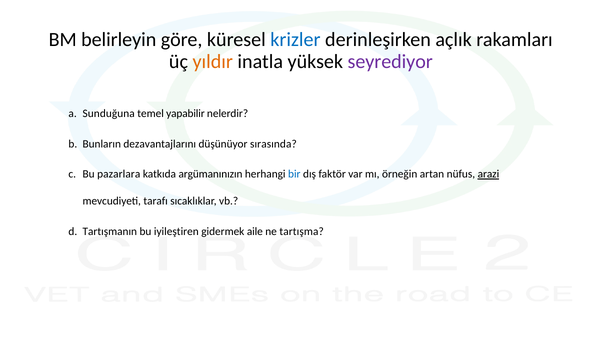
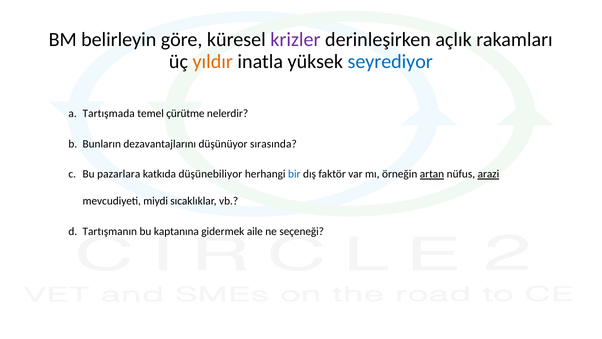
krizler colour: blue -> purple
seyrediyor colour: purple -> blue
Sunduğuna: Sunduğuna -> Tartışmada
yapabilir: yapabilir -> çürütme
argümanınızın: argümanınızın -> düşünebiliyor
artan underline: none -> present
tarafı: tarafı -> miydi
iyileştiren: iyileştiren -> kaptanına
tartışma: tartışma -> seçeneği
